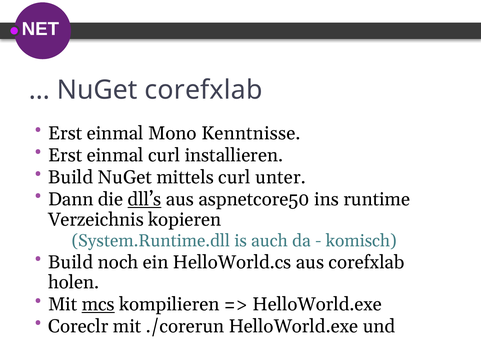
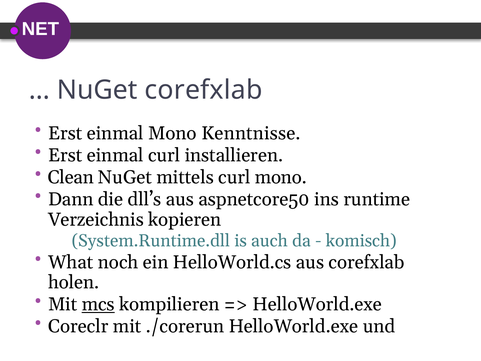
Build at (71, 177): Build -> Clean
curl unter: unter -> mono
dll’s underline: present -> none
Build at (71, 262): Build -> What
